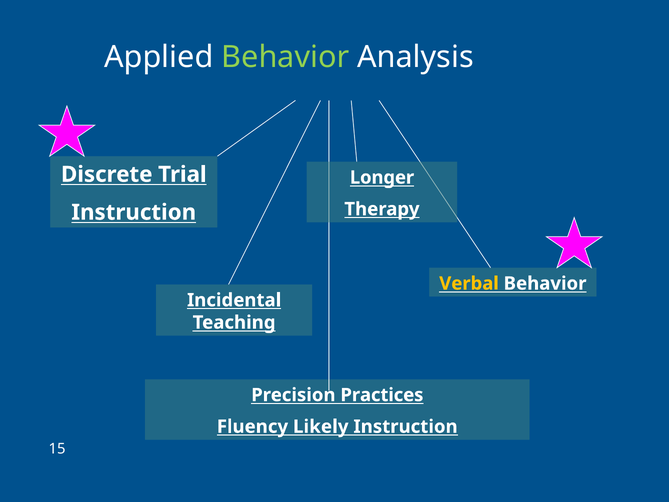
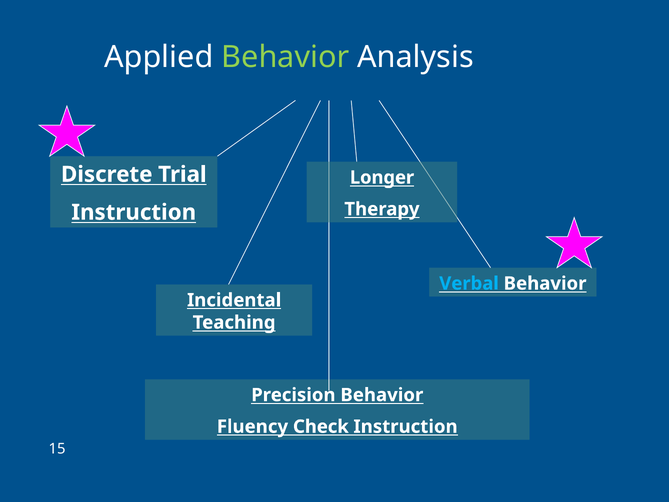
Verbal colour: yellow -> light blue
Precision Practices: Practices -> Behavior
Likely: Likely -> Check
